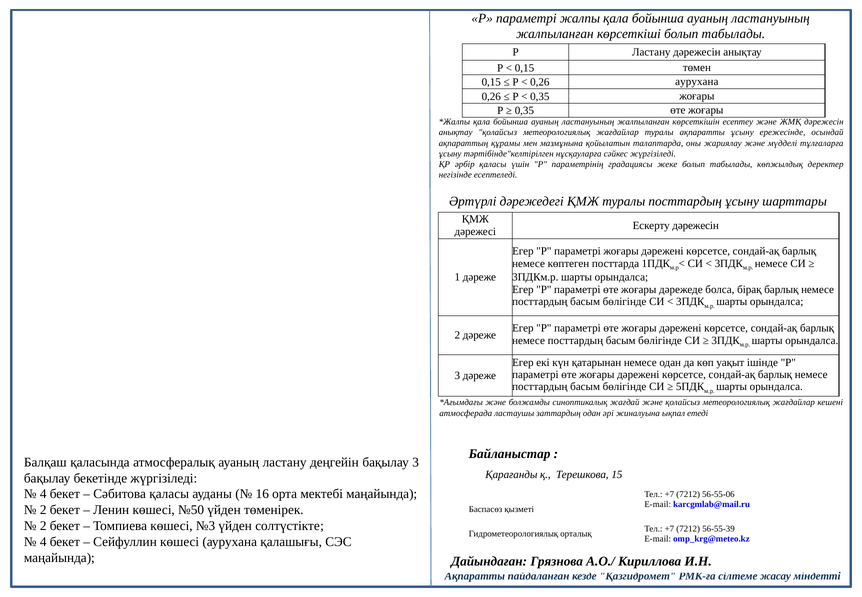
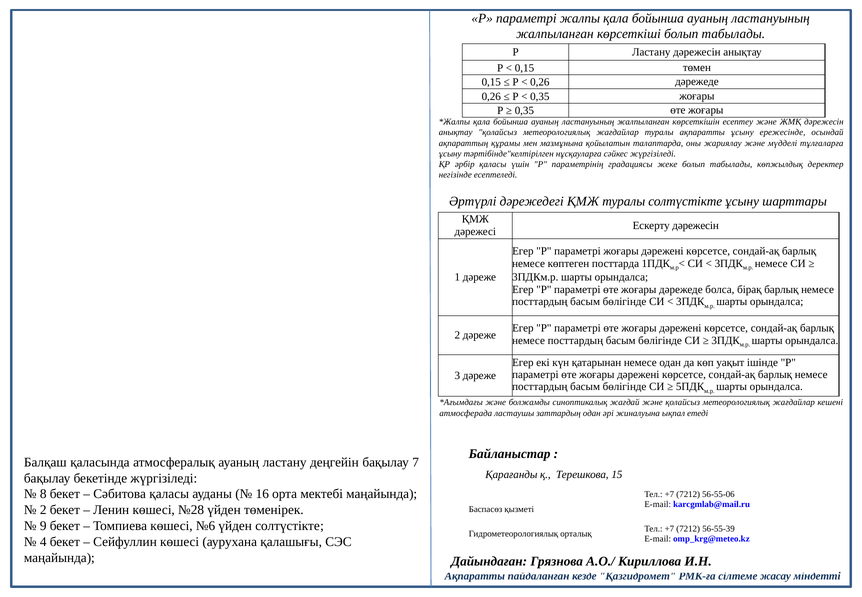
0,26 аурухана: аурухана -> дәрежеде
туралы посттардың: посттардың -> солтүстікте
бақылау 3: 3 -> 7
4 at (43, 494): 4 -> 8
№50: №50 -> №28
2 at (43, 526): 2 -> 9
№3: №3 -> №6
